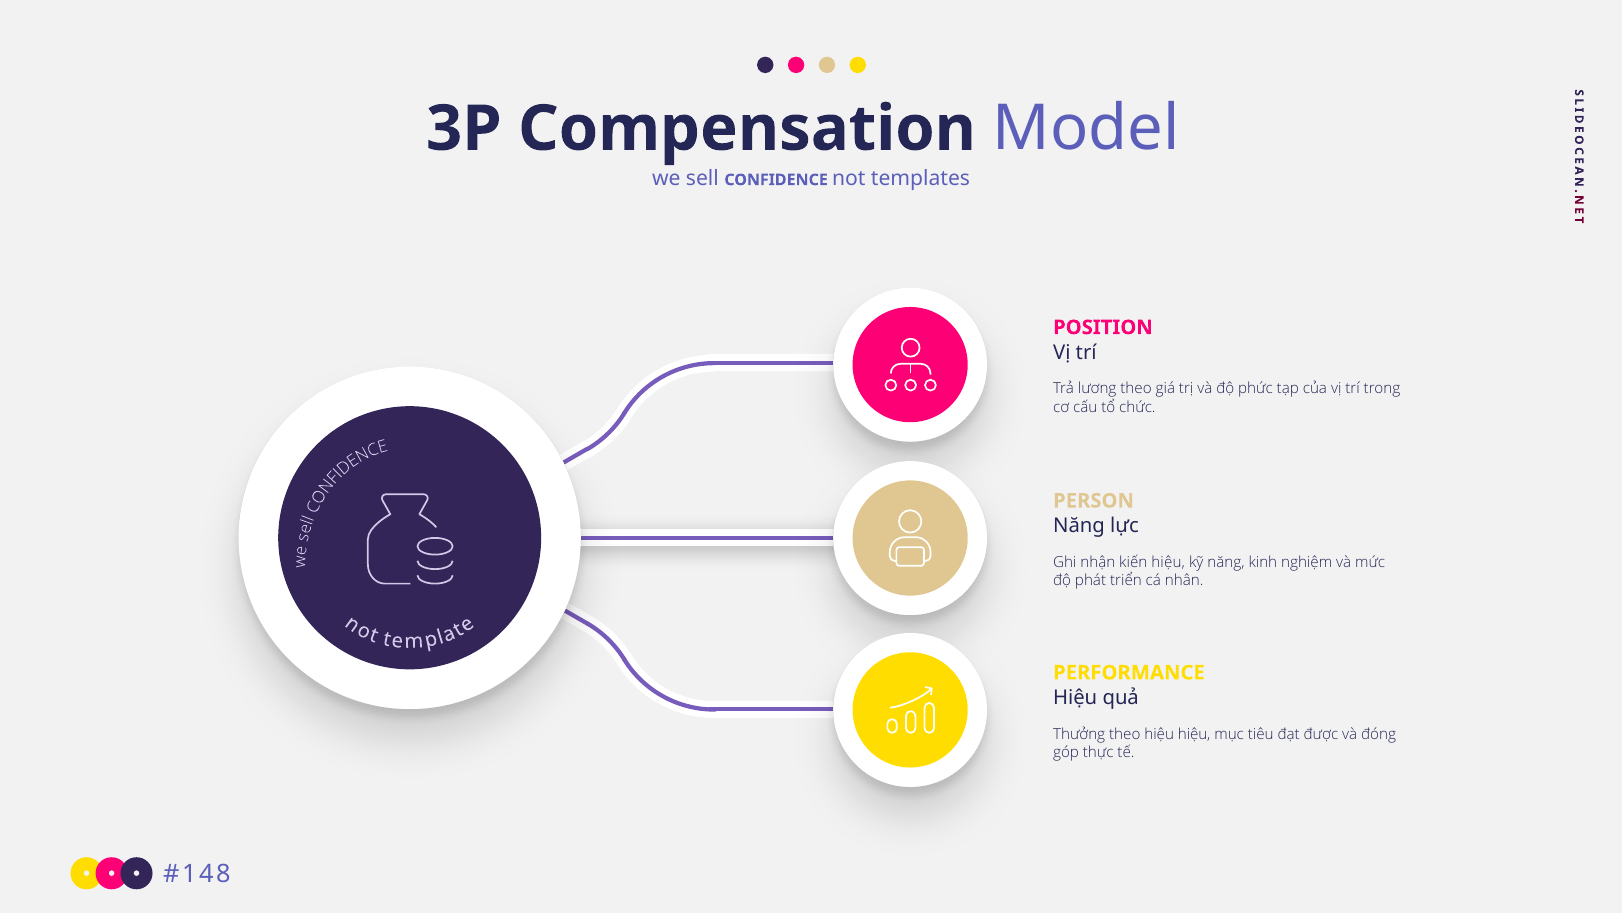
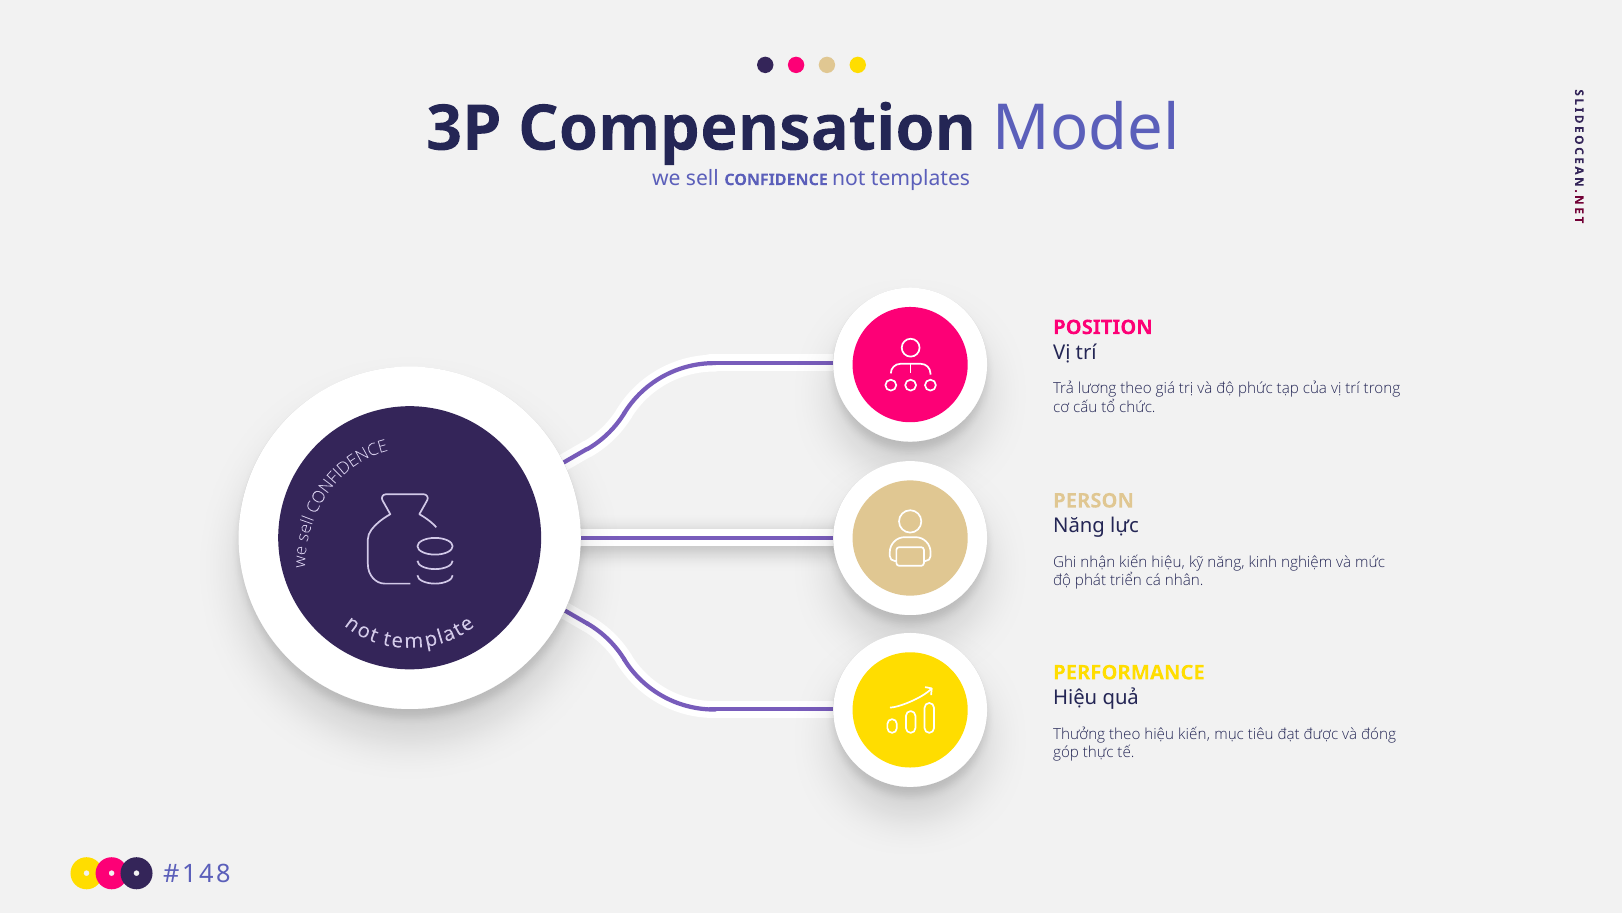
hiệu hiệu: hiệu -> kiến
